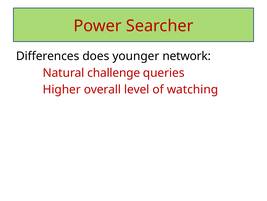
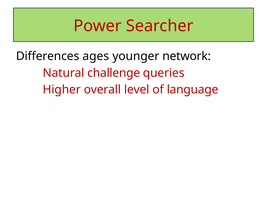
does: does -> ages
watching: watching -> language
